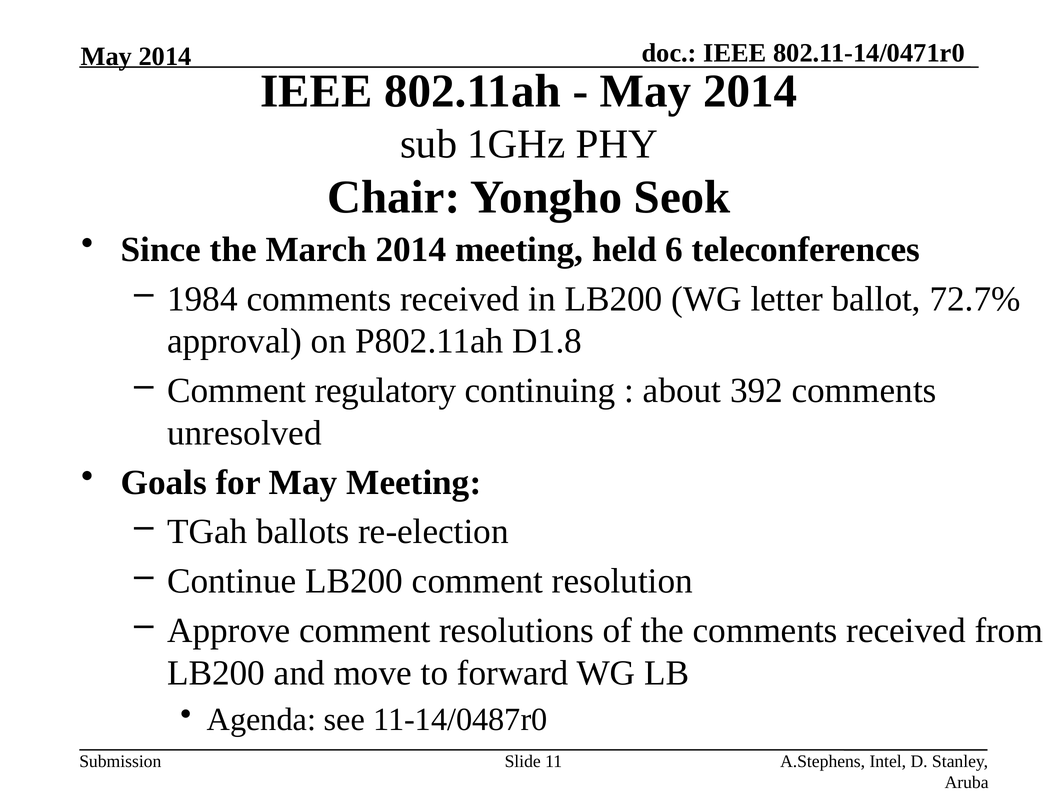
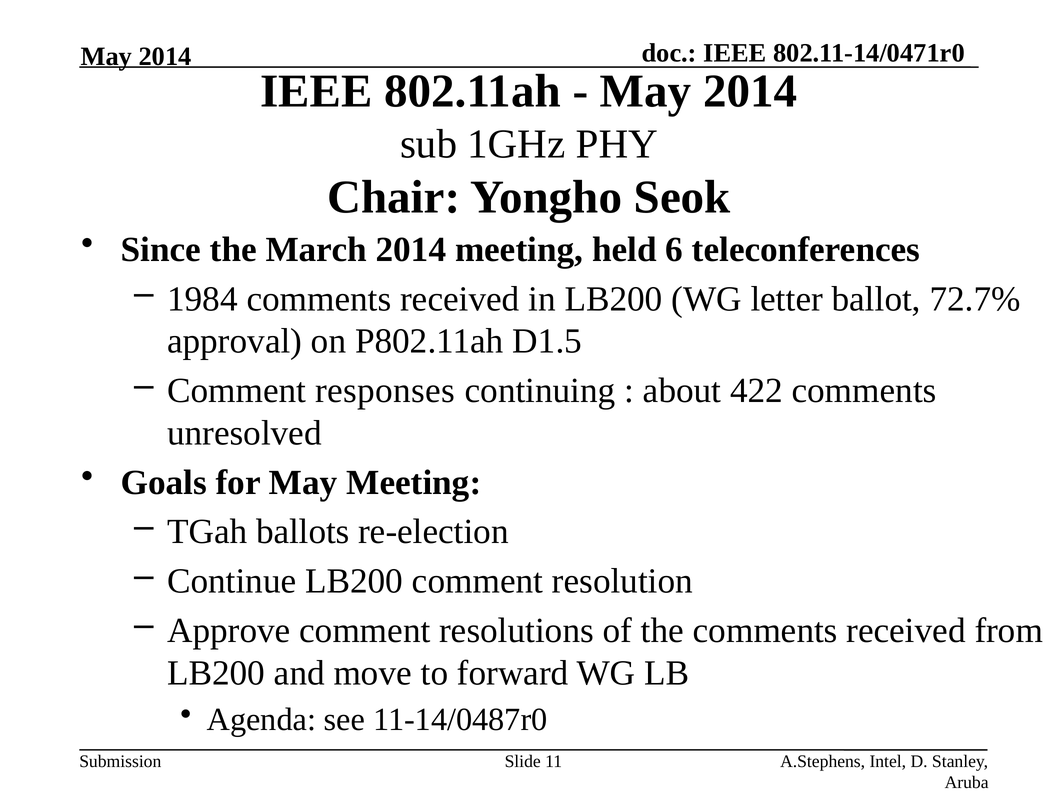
D1.8: D1.8 -> D1.5
regulatory: regulatory -> responses
392: 392 -> 422
